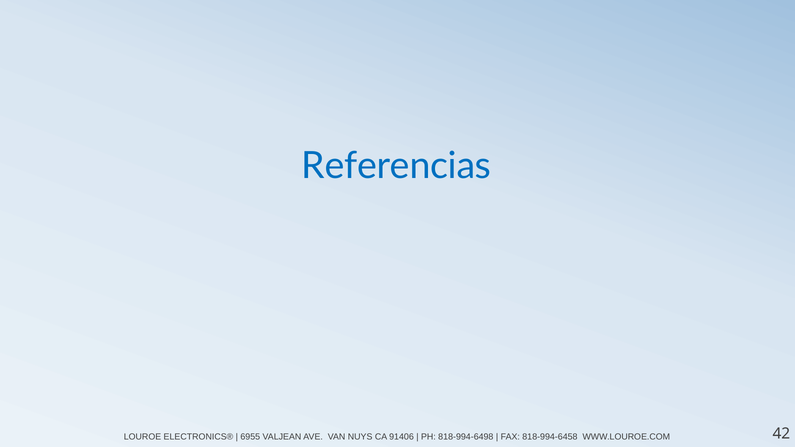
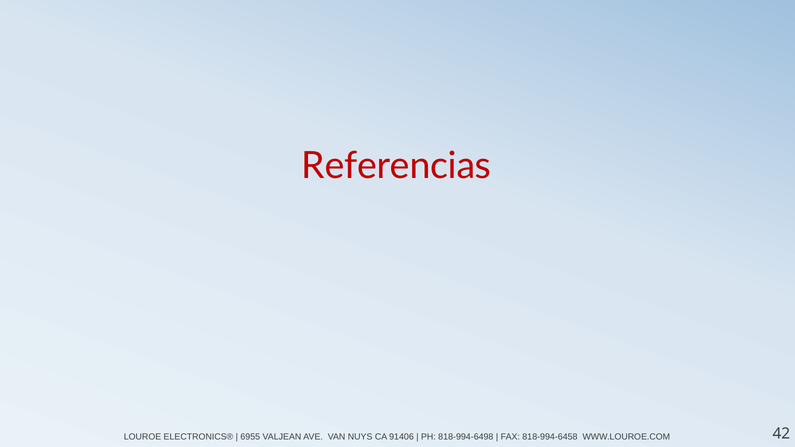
Referencias colour: blue -> red
